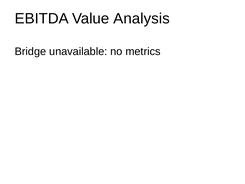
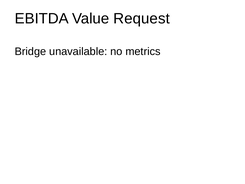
Analysis: Analysis -> Request
